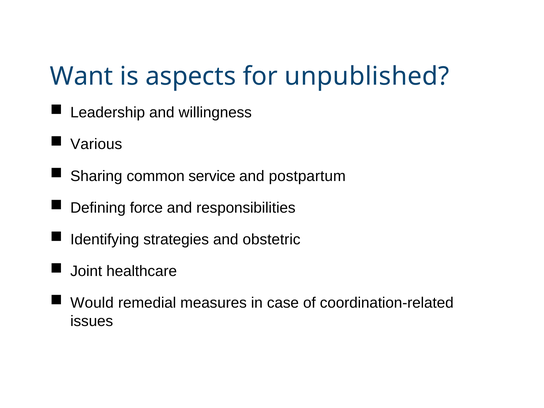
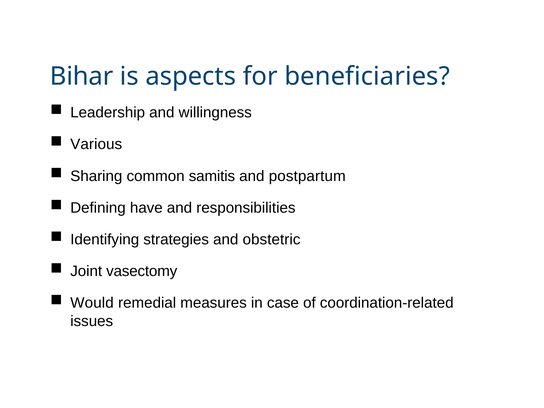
Want: Want -> Bihar
unpublished: unpublished -> beneficiaries
service: service -> samitis
force: force -> have
healthcare: healthcare -> vasectomy
